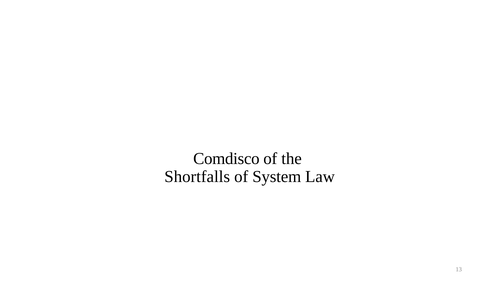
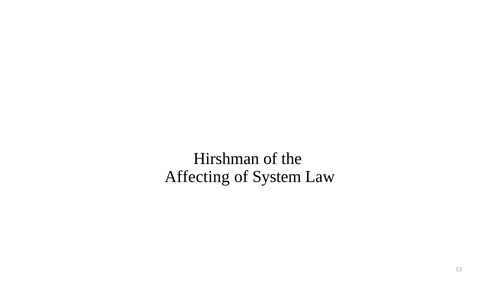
Comdisco: Comdisco -> Hirshman
Shortfalls: Shortfalls -> Affecting
